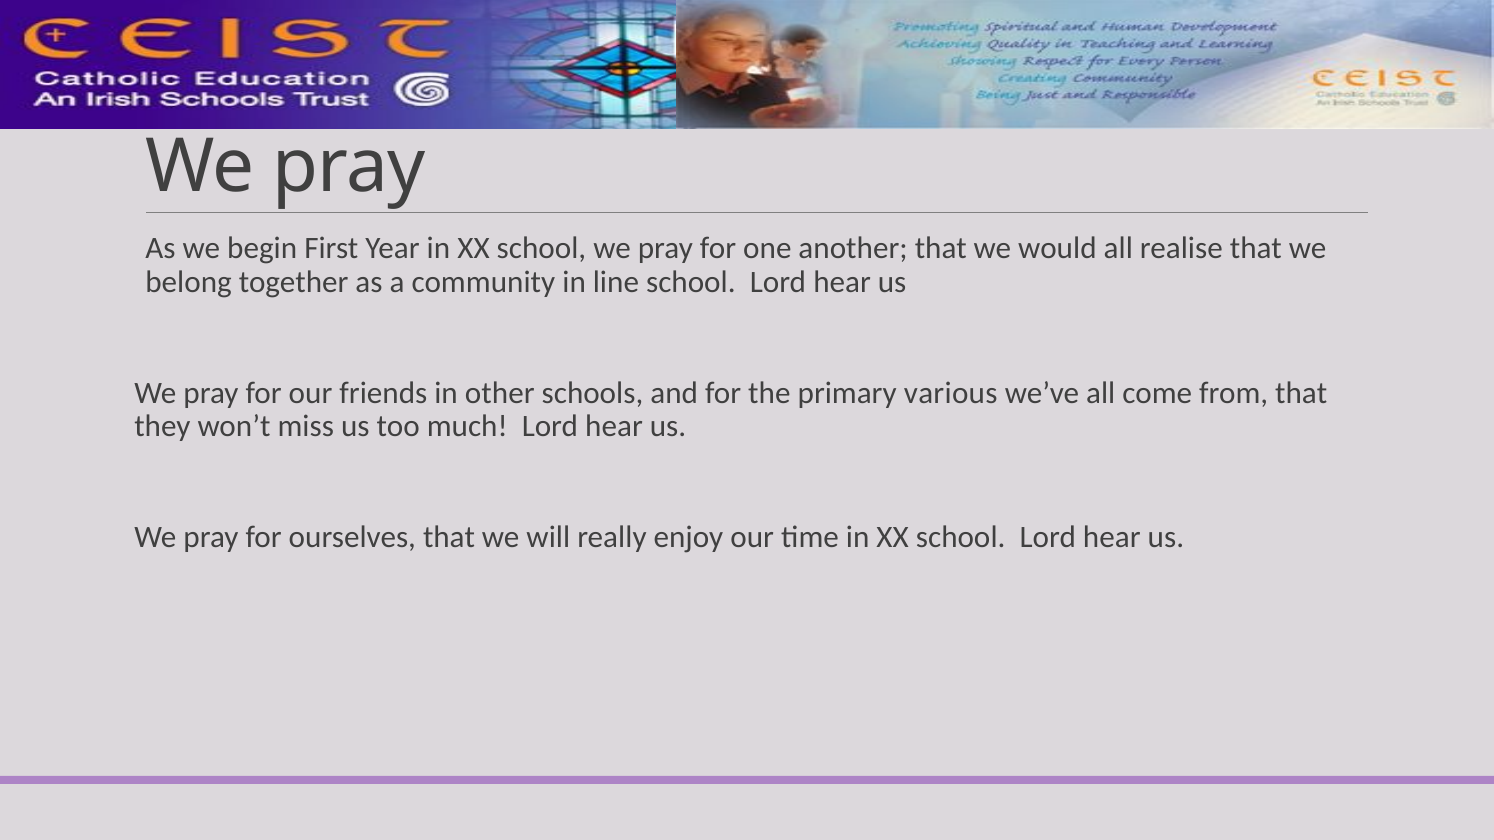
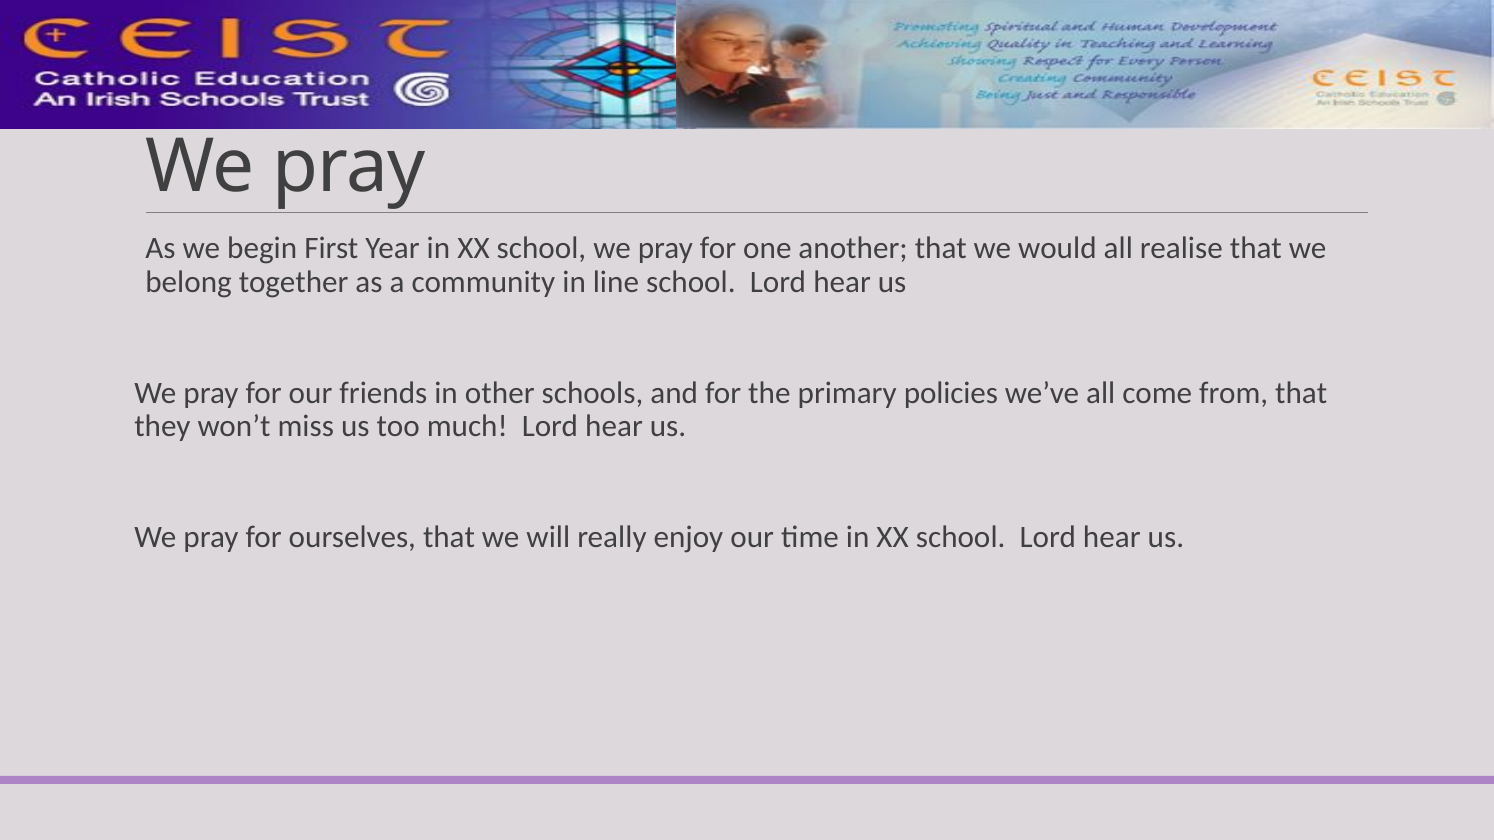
various: various -> policies
